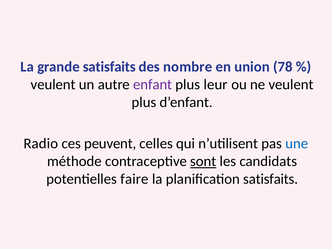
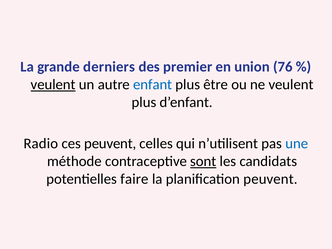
grande satisfaits: satisfaits -> derniers
nombre: nombre -> premier
78: 78 -> 76
veulent at (53, 85) underline: none -> present
enfant colour: purple -> blue
leur: leur -> être
planification satisfaits: satisfaits -> peuvent
